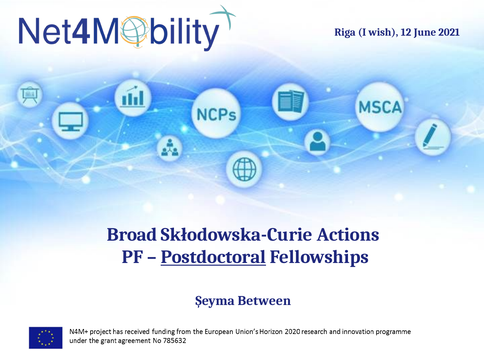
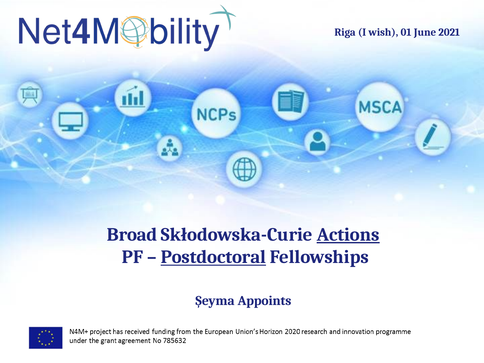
12: 12 -> 01
Actions underline: none -> present
Between: Between -> Appoints
